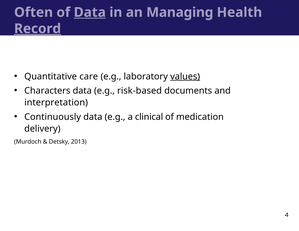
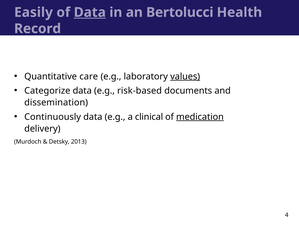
Often: Often -> Easily
Managing: Managing -> Bertolucci
Record underline: present -> none
Characters: Characters -> Categorize
interpretation: interpretation -> dissemination
medication underline: none -> present
